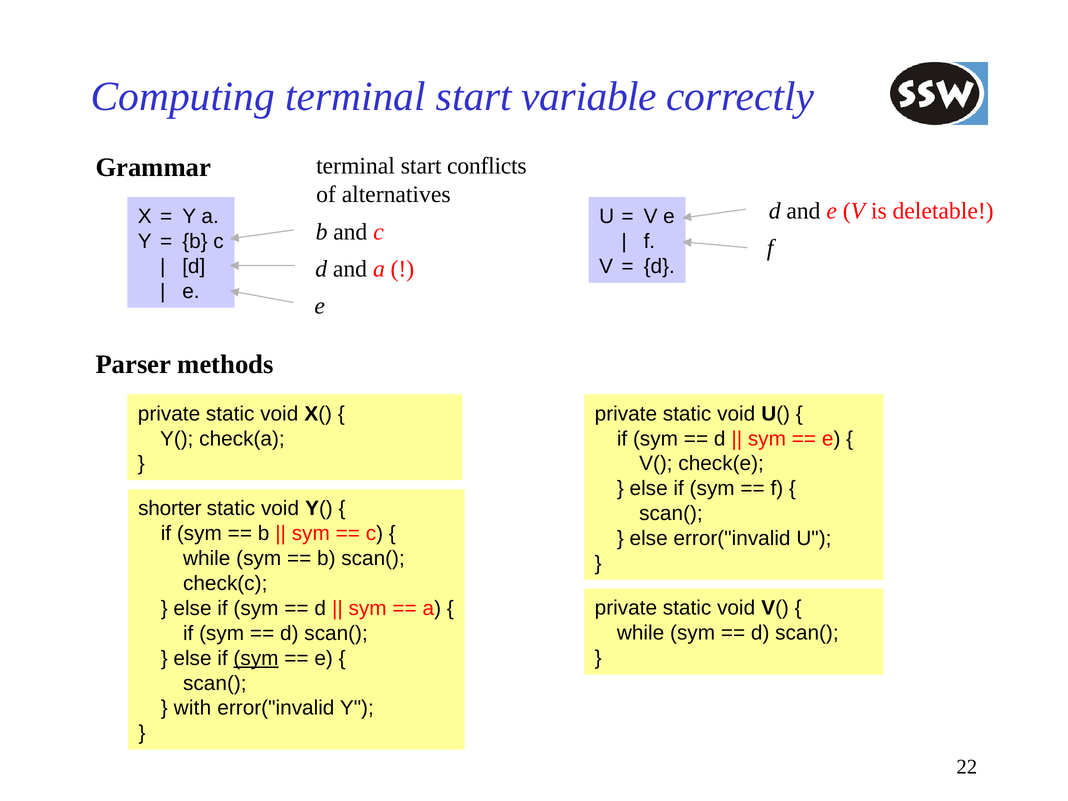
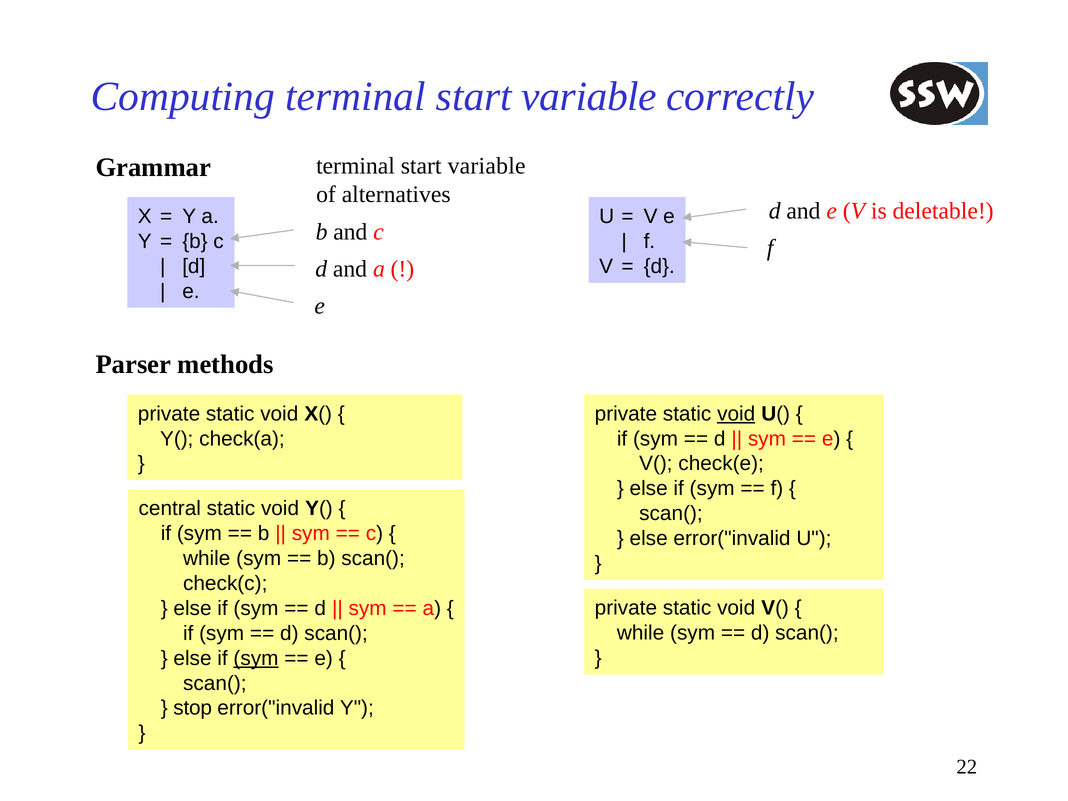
conflicts at (487, 166): conflicts -> variable
void at (736, 414) underline: none -> present
shorter: shorter -> central
with: with -> stop
